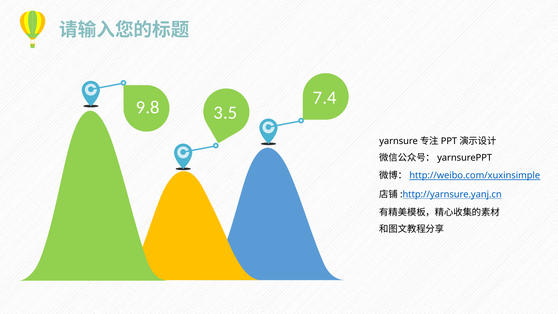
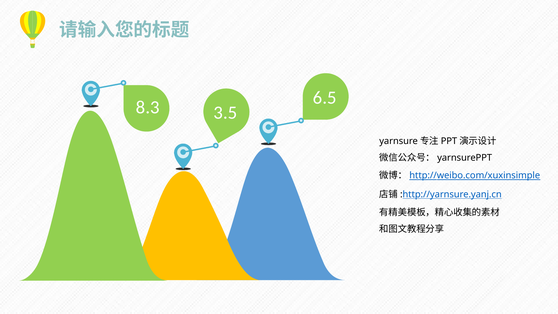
7.4: 7.4 -> 6.5
9.8: 9.8 -> 8.3
